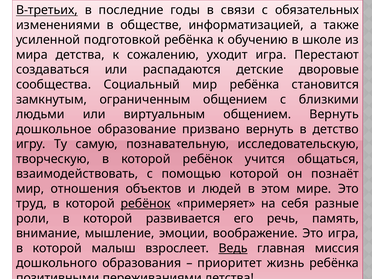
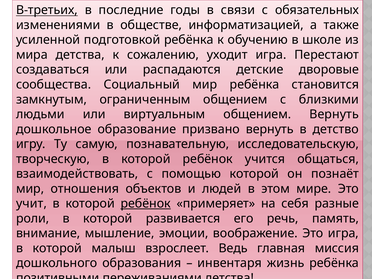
труд: труд -> учит
Ведь underline: present -> none
приоритет: приоритет -> инвентаря
